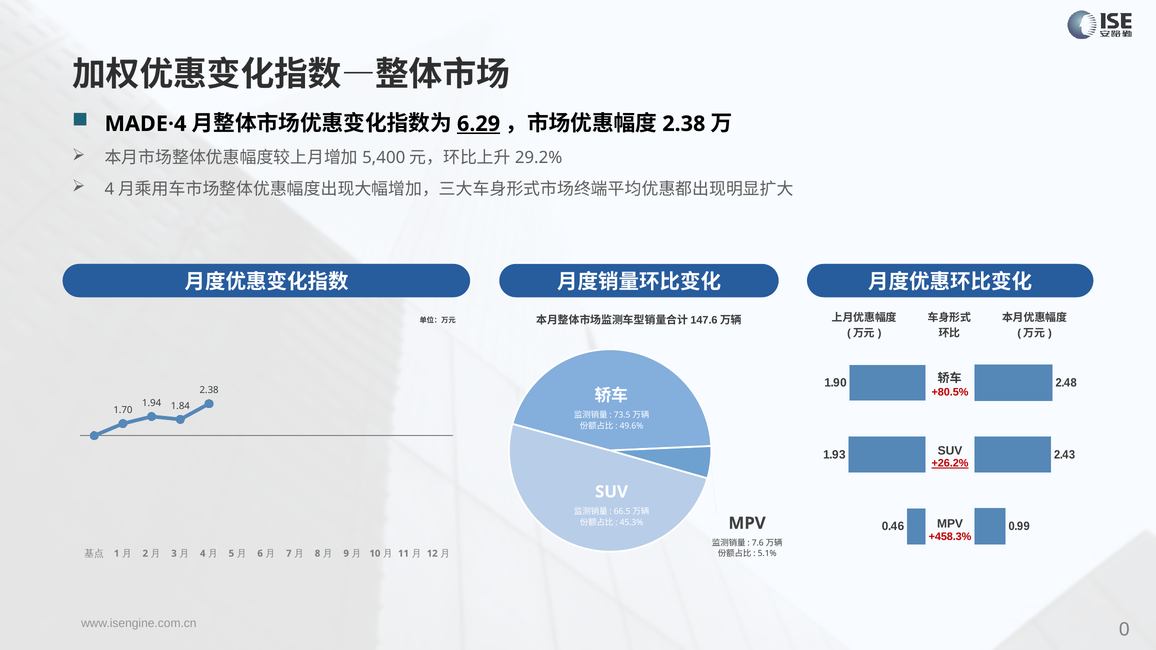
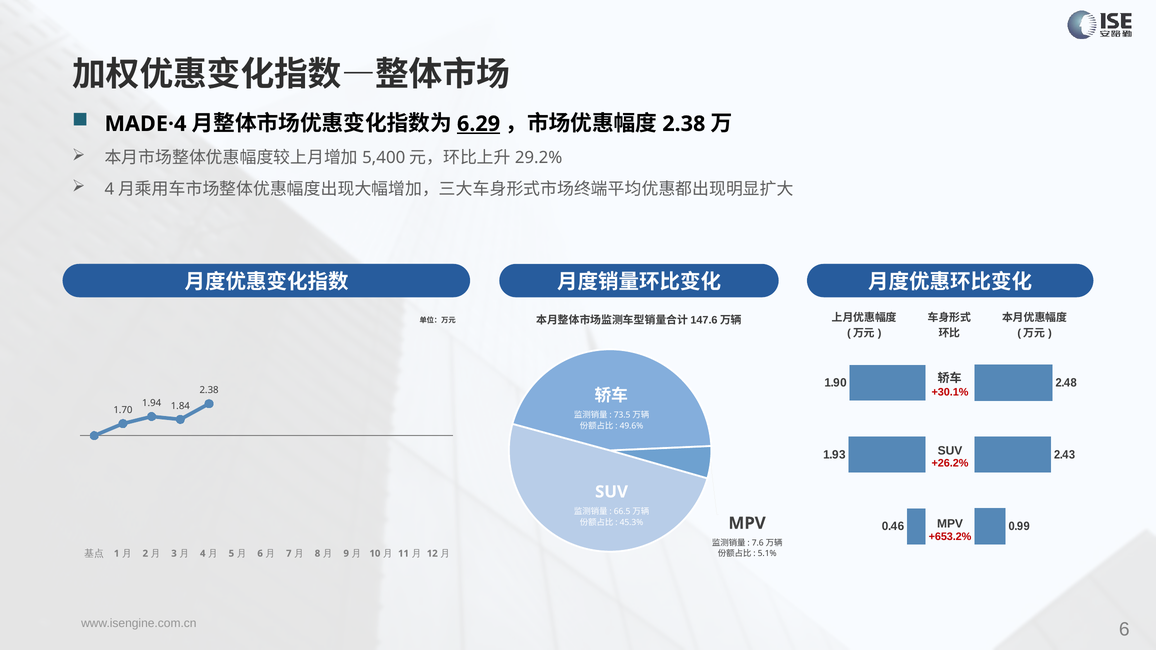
+80.5%: +80.5% -> +30.1%
+26.2% underline: present -> none
+458.3%: +458.3% -> +653.2%
0 at (1124, 630): 0 -> 6
